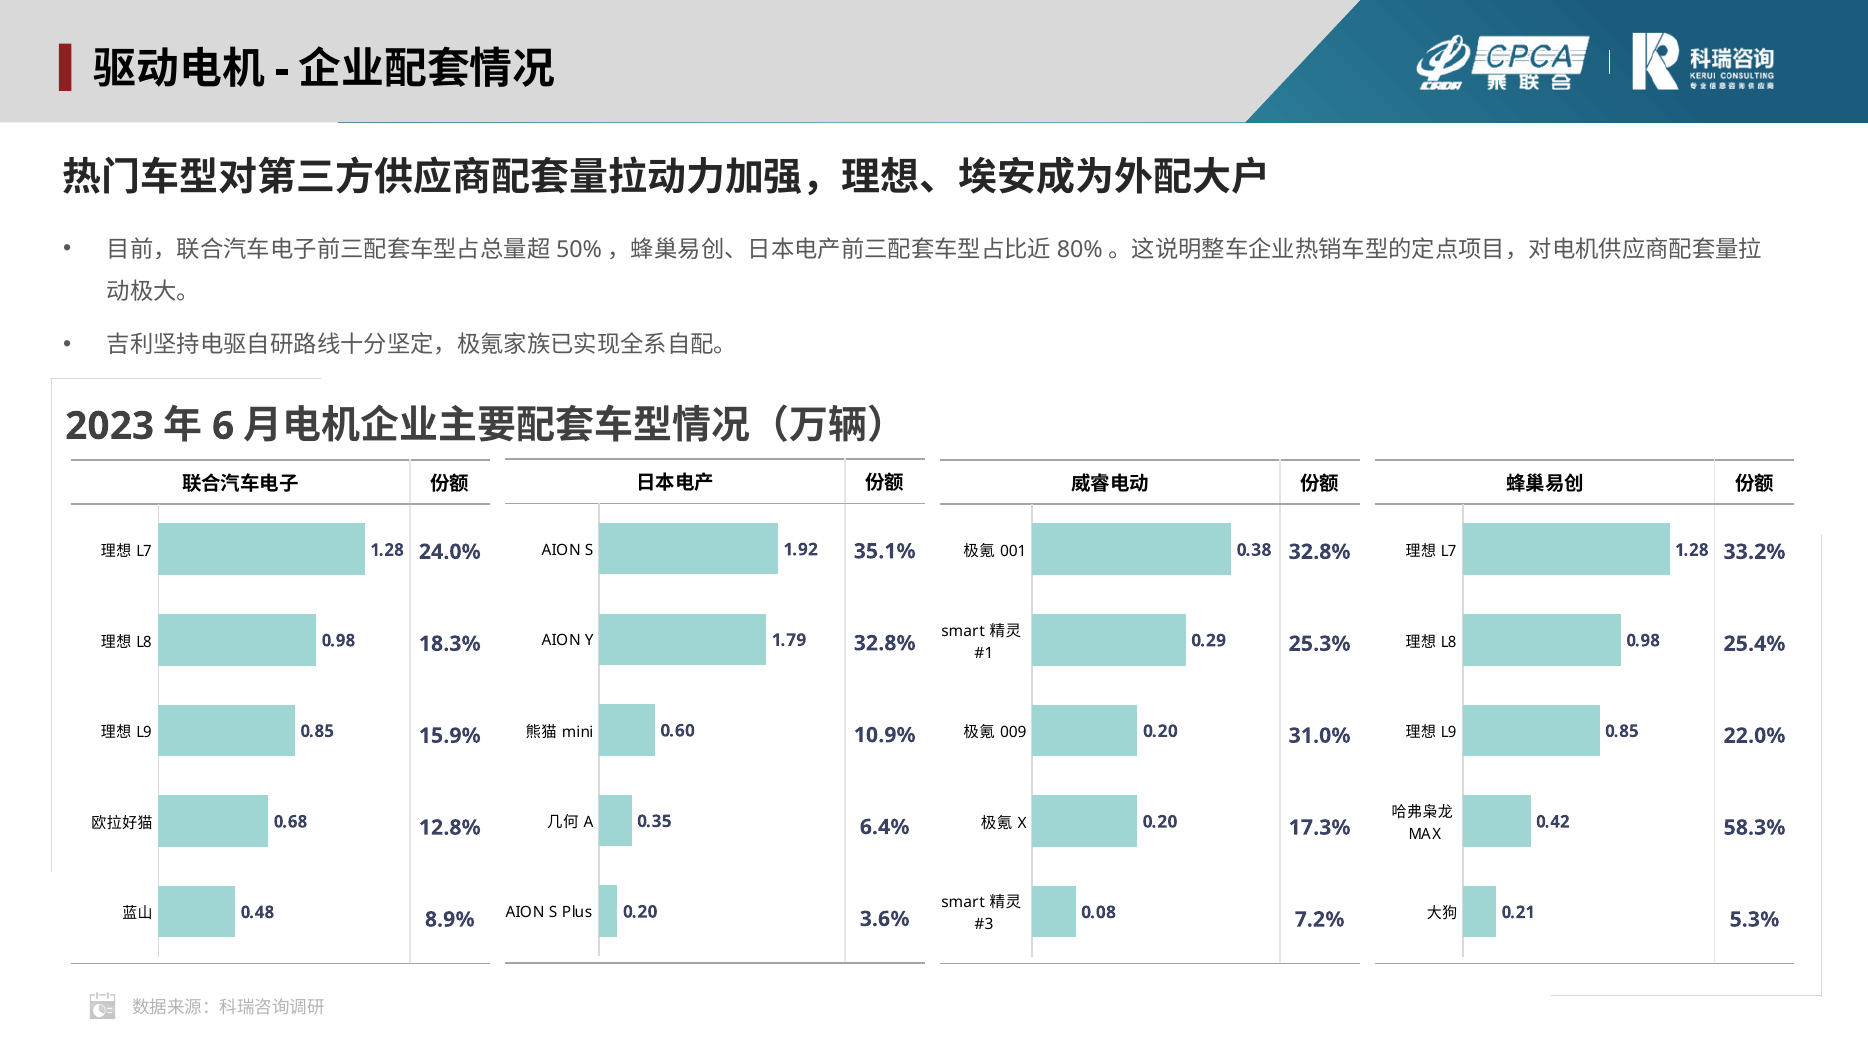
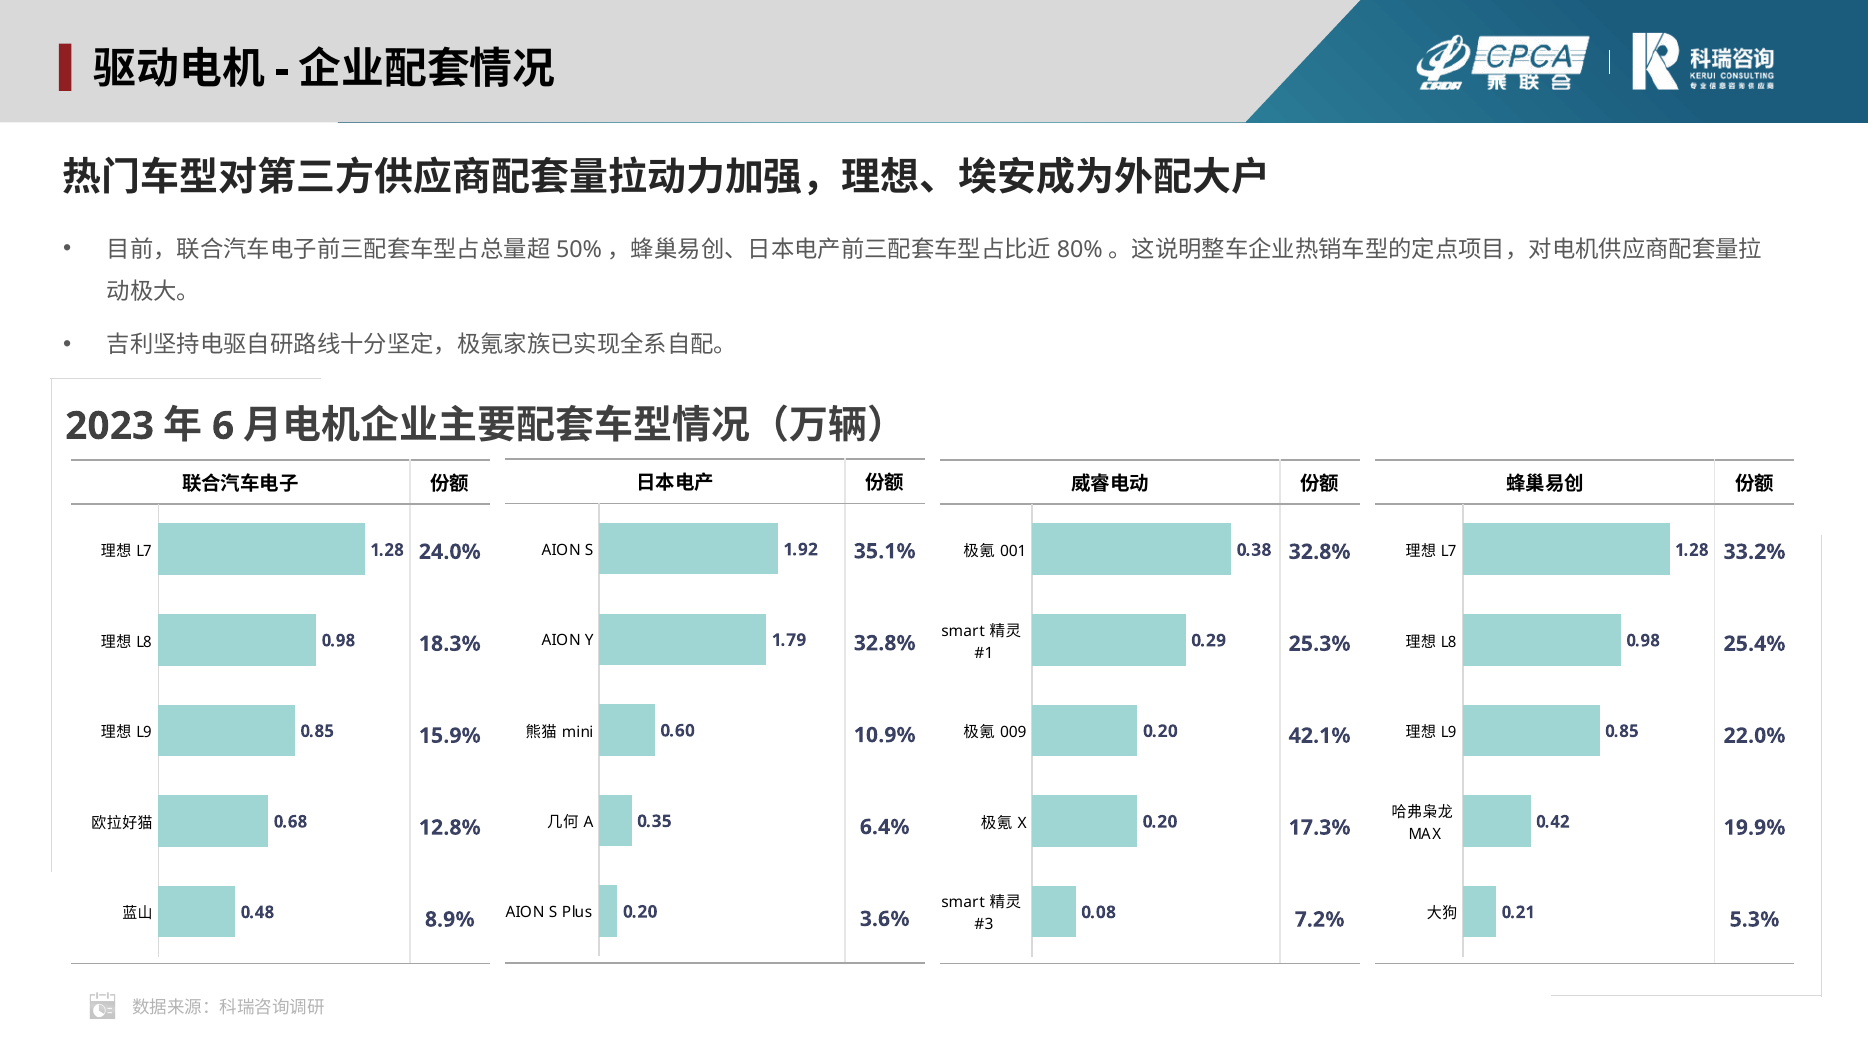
31.0%: 31.0% -> 42.1%
58.3%: 58.3% -> 19.9%
